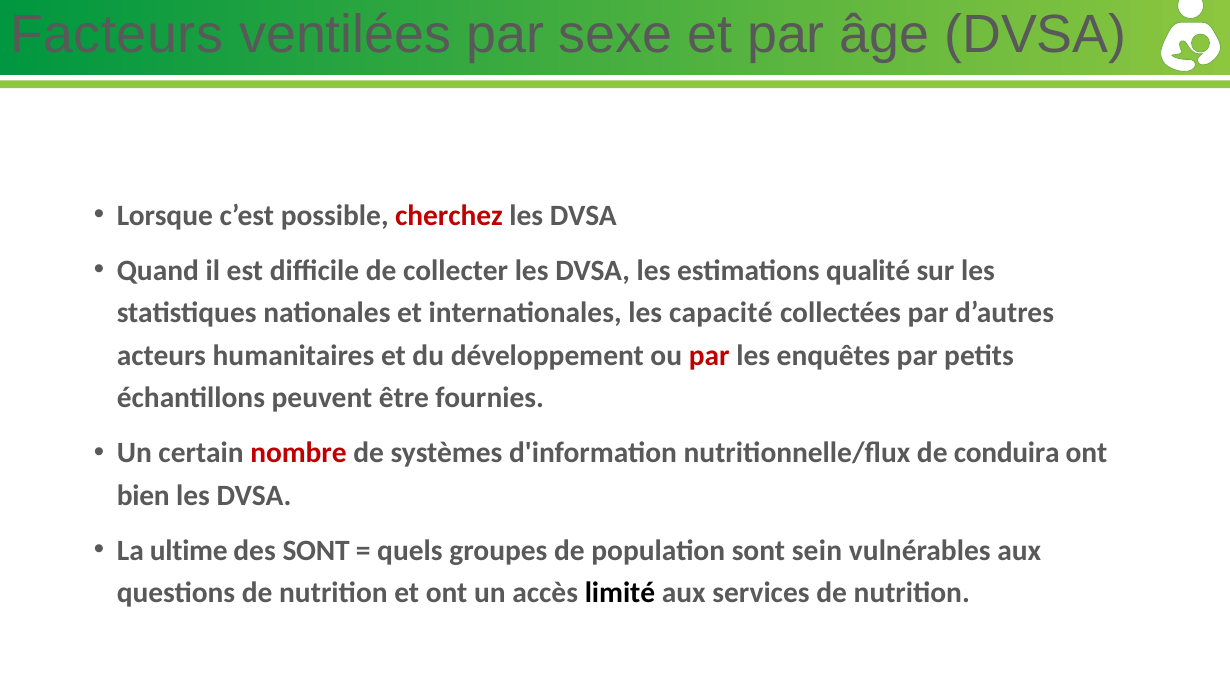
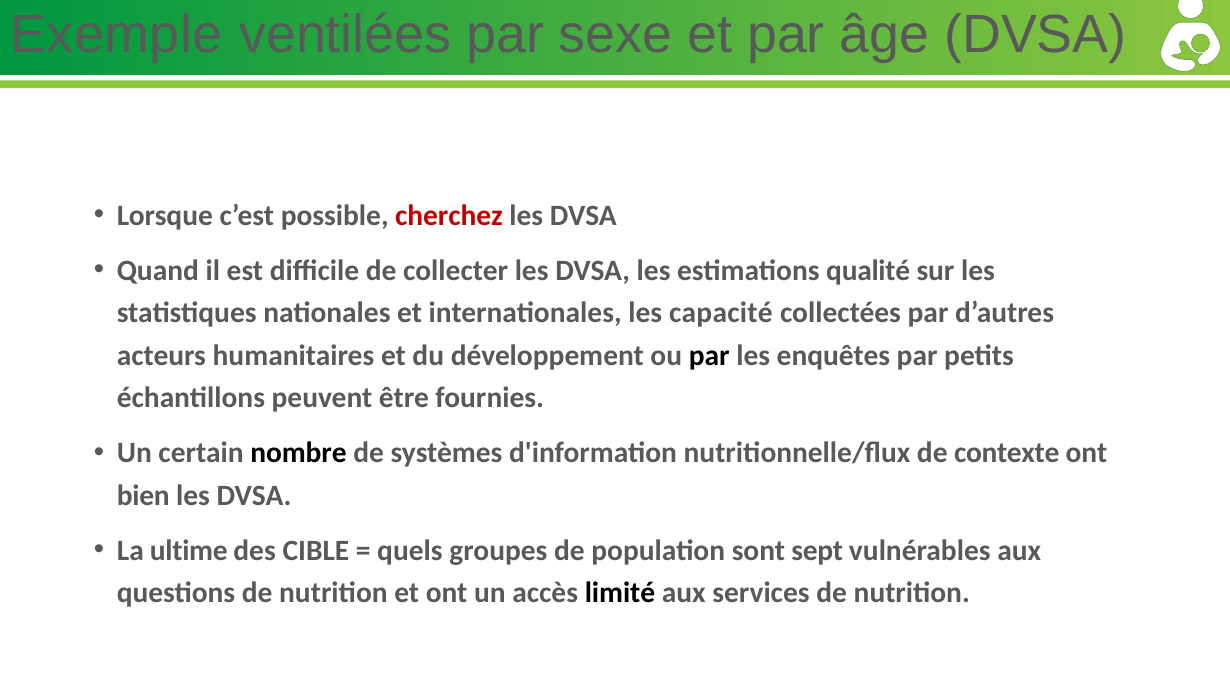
Facteurs: Facteurs -> Exemple
par at (709, 356) colour: red -> black
nombre colour: red -> black
conduira: conduira -> contexte
des SONT: SONT -> CIBLE
sein: sein -> sept
